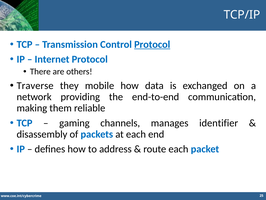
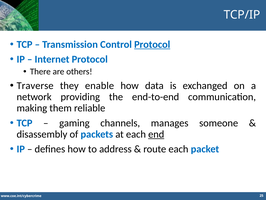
mobile: mobile -> enable
identifier: identifier -> someone
end underline: none -> present
